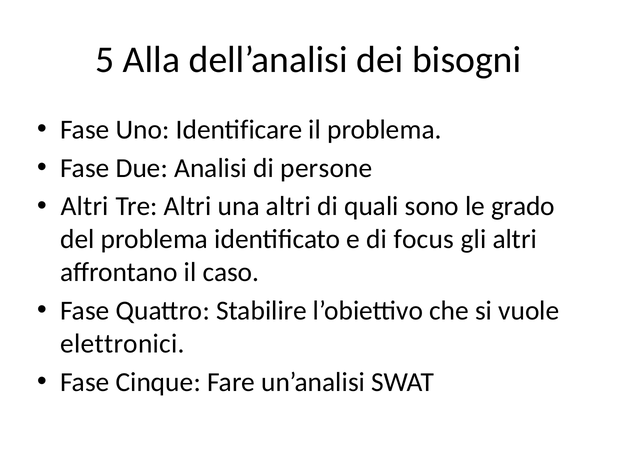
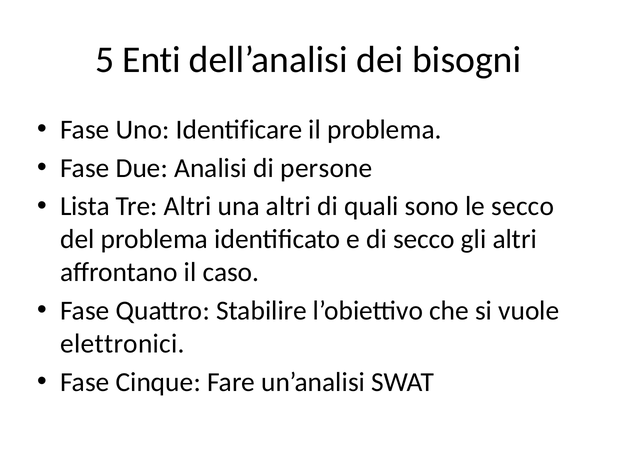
Alla: Alla -> Enti
Altri at (85, 206): Altri -> Lista
le grado: grado -> secco
di focus: focus -> secco
